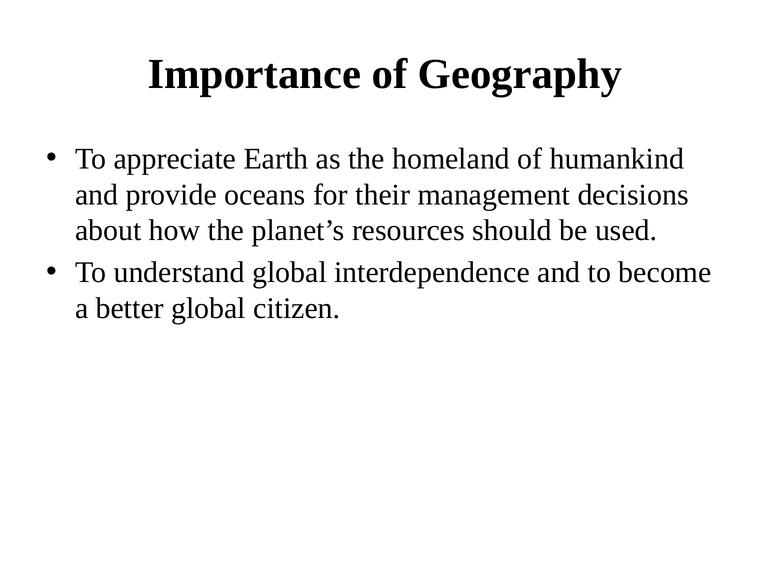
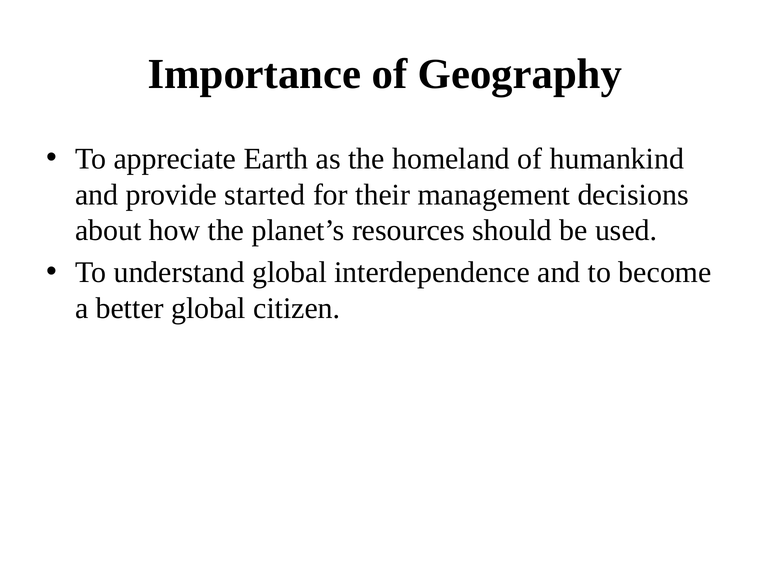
oceans: oceans -> started
